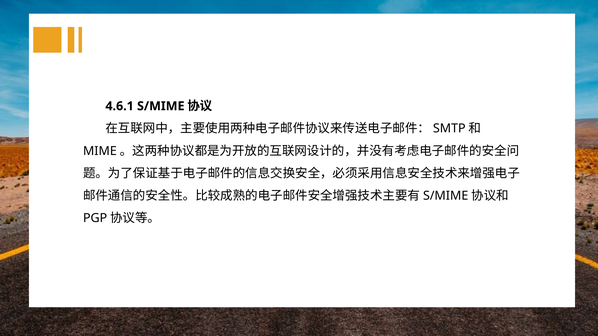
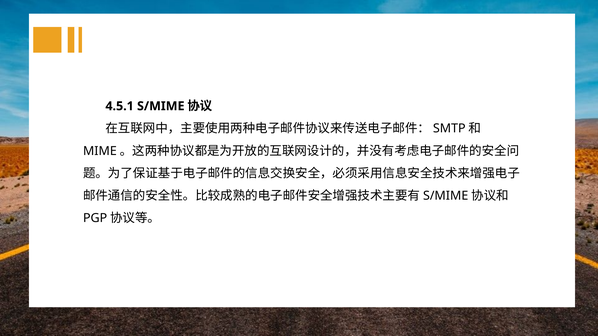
4.6.1: 4.6.1 -> 4.5.1
